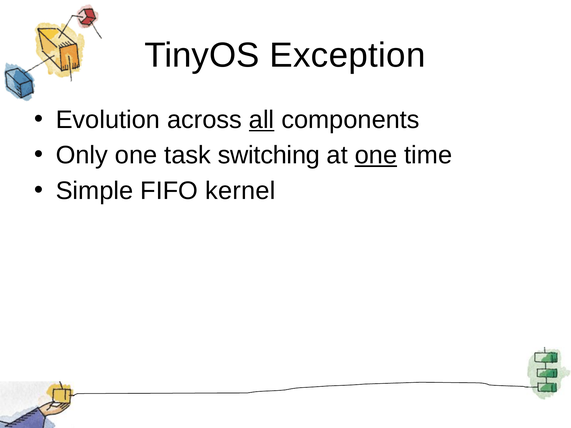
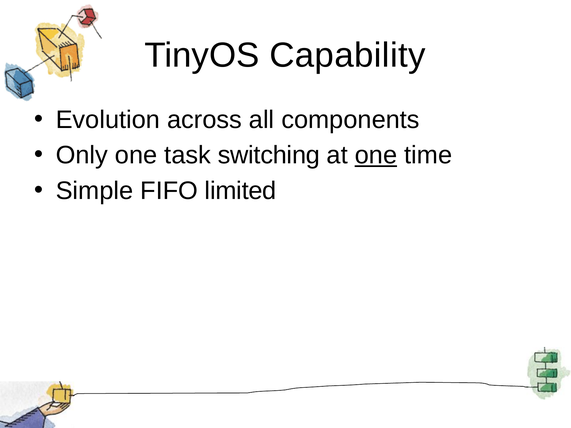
Exception: Exception -> Capability
all underline: present -> none
kernel: kernel -> limited
